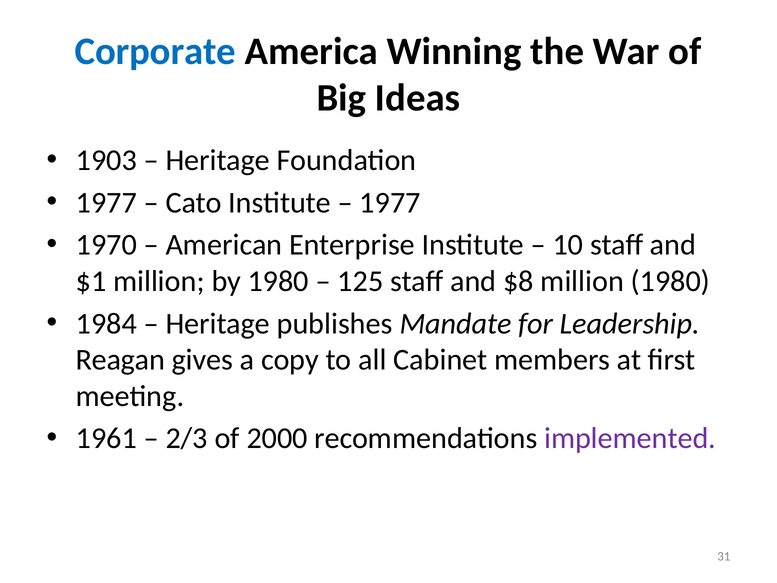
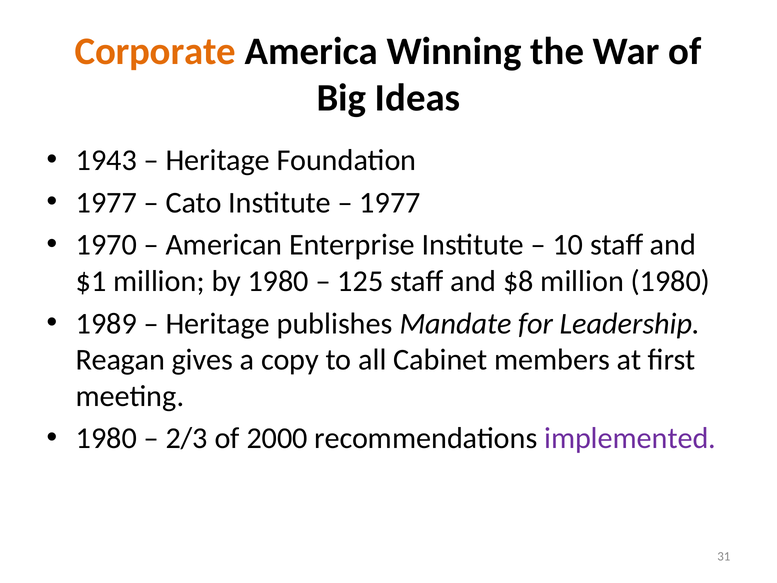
Corporate colour: blue -> orange
1903: 1903 -> 1943
1984: 1984 -> 1989
1961 at (106, 438): 1961 -> 1980
